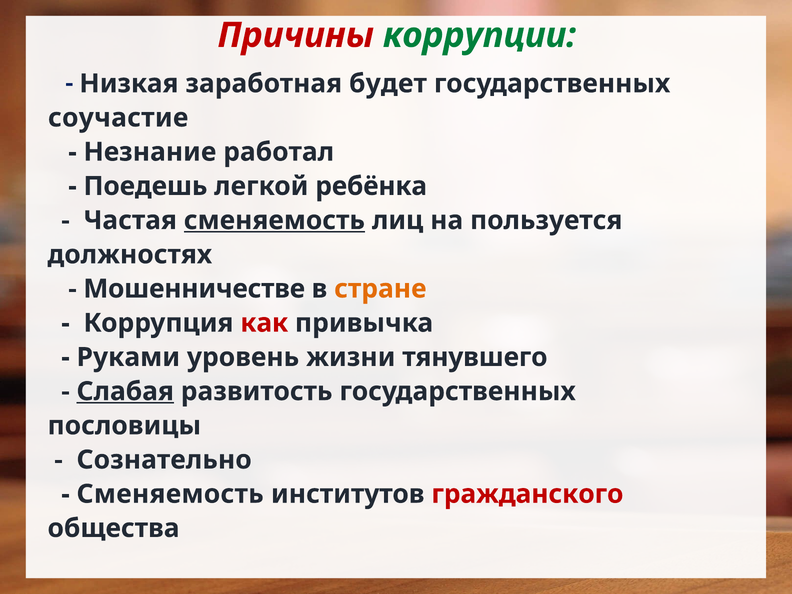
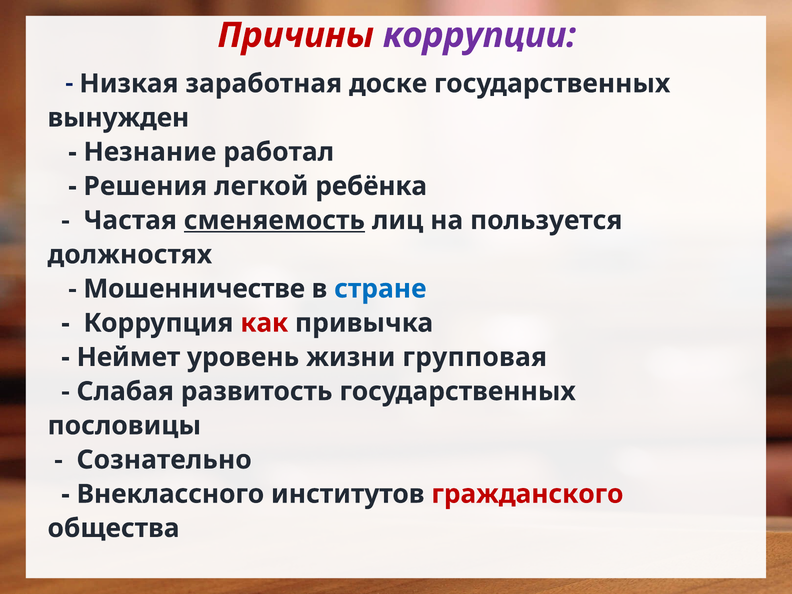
коррупции colour: green -> purple
будет: будет -> доске
соучастие: соучастие -> вынужден
Поедешь: Поедешь -> Решения
стране colour: orange -> blue
Руками: Руками -> Неймет
тянувшего: тянувшего -> групповая
Слабая underline: present -> none
Сменяемость at (170, 494): Сменяемость -> Внеклассного
